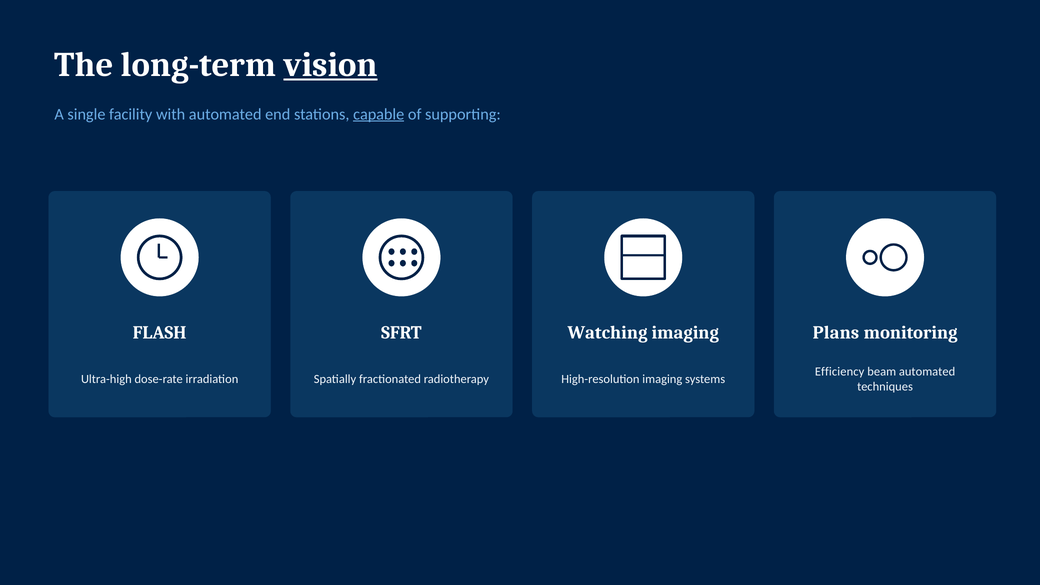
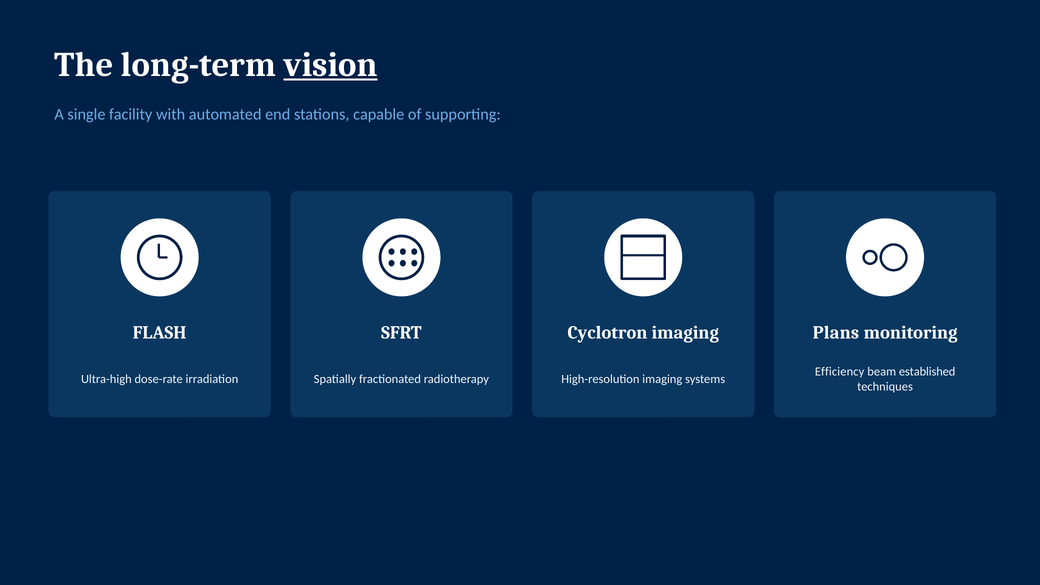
capable underline: present -> none
Watching: Watching -> Cyclotron
beam automated: automated -> established
